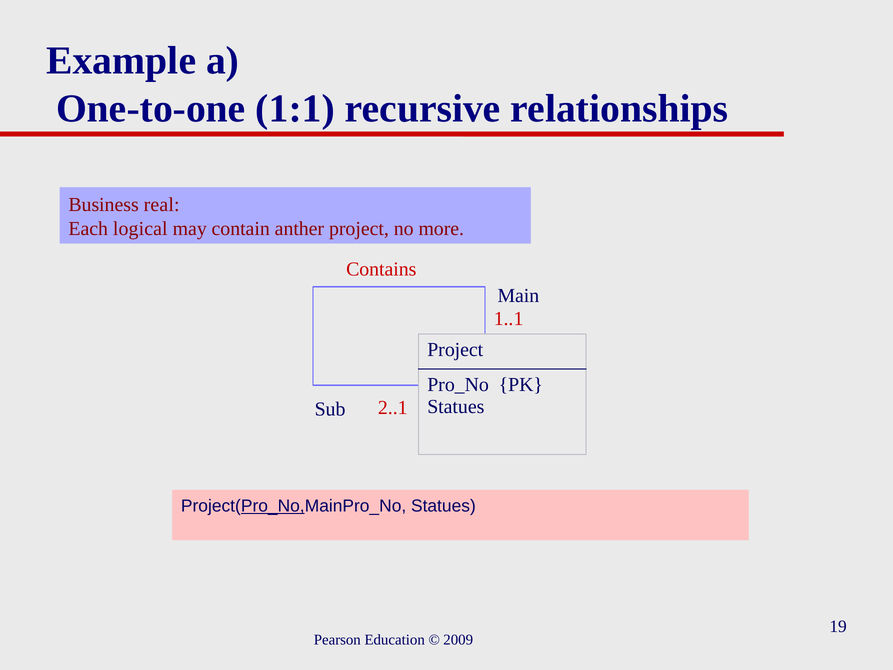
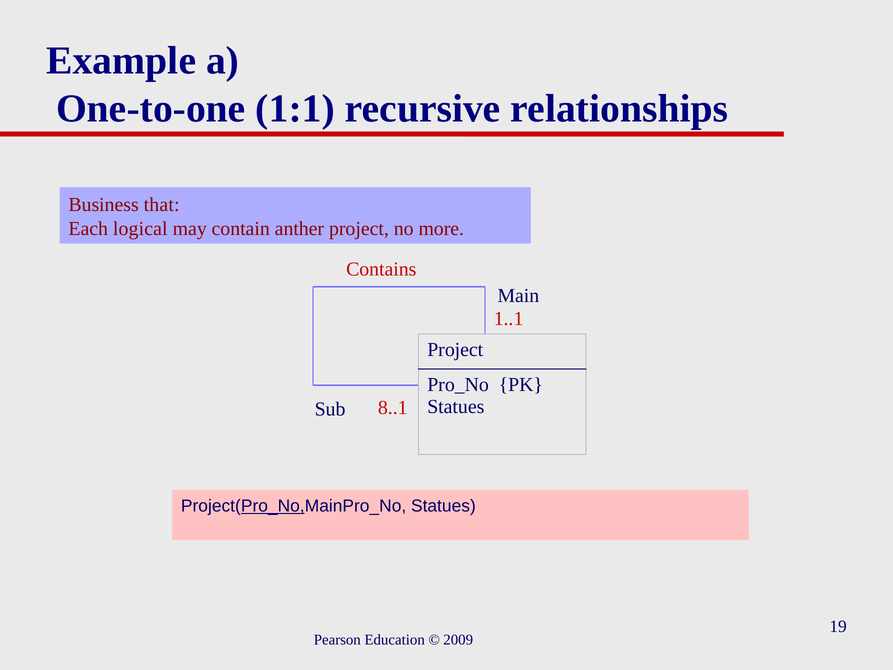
real: real -> that
2..1: 2..1 -> 8..1
